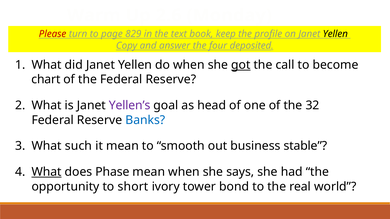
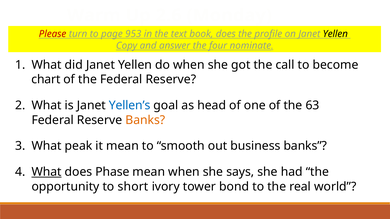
829: 829 -> 953
book keep: keep -> does
deposited: deposited -> nominate
got underline: present -> none
Yellen’s colour: purple -> blue
32: 32 -> 63
Banks at (145, 120) colour: blue -> orange
such: such -> peak
business stable: stable -> banks
